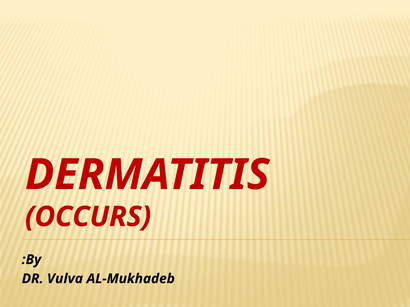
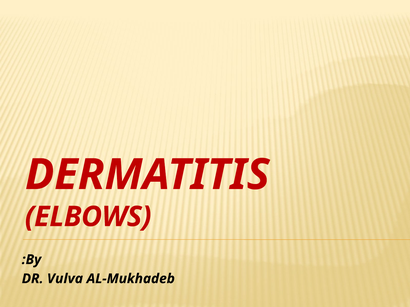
OCCURS: OCCURS -> ELBOWS
